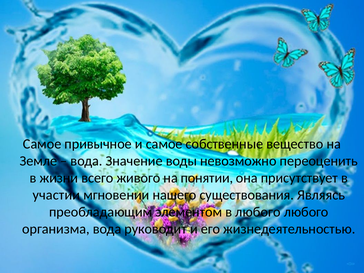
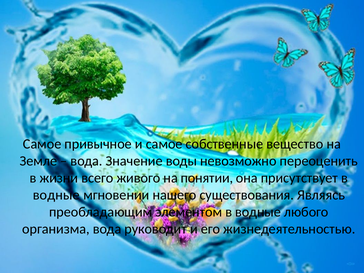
участии at (56, 195): участии -> водные
элементом в любого: любого -> водные
